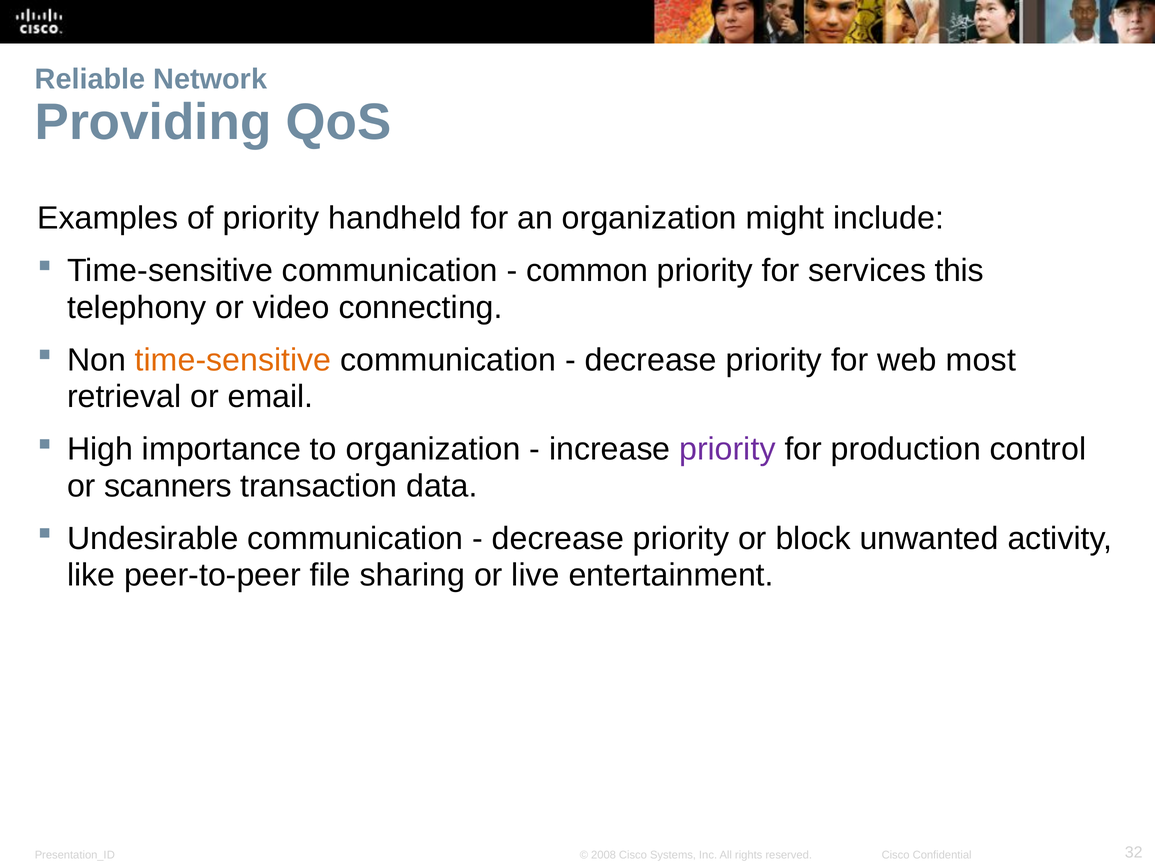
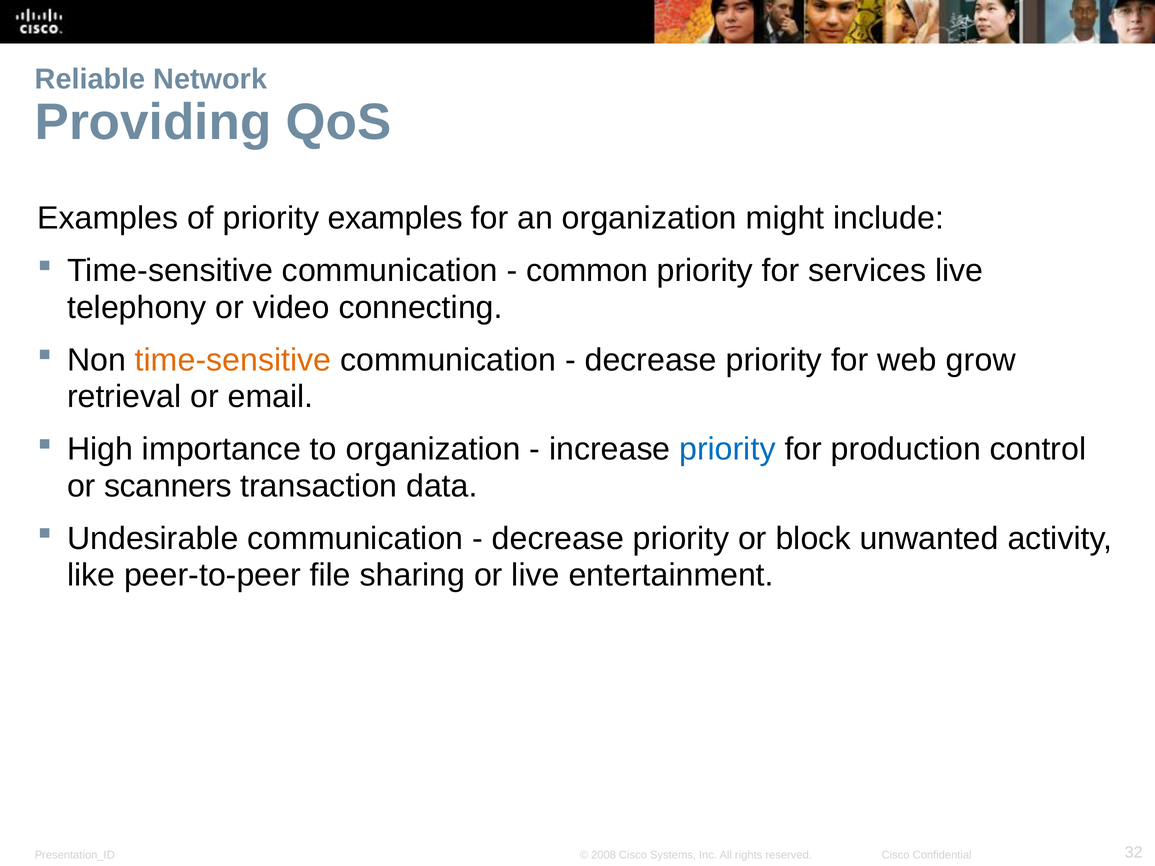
priority handheld: handheld -> examples
services this: this -> live
most: most -> grow
priority at (727, 449) colour: purple -> blue
